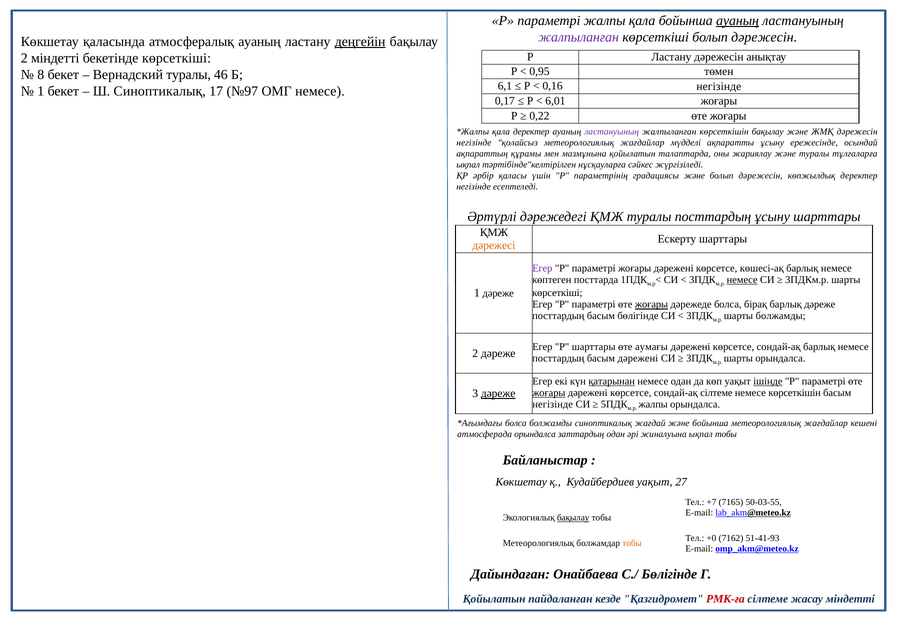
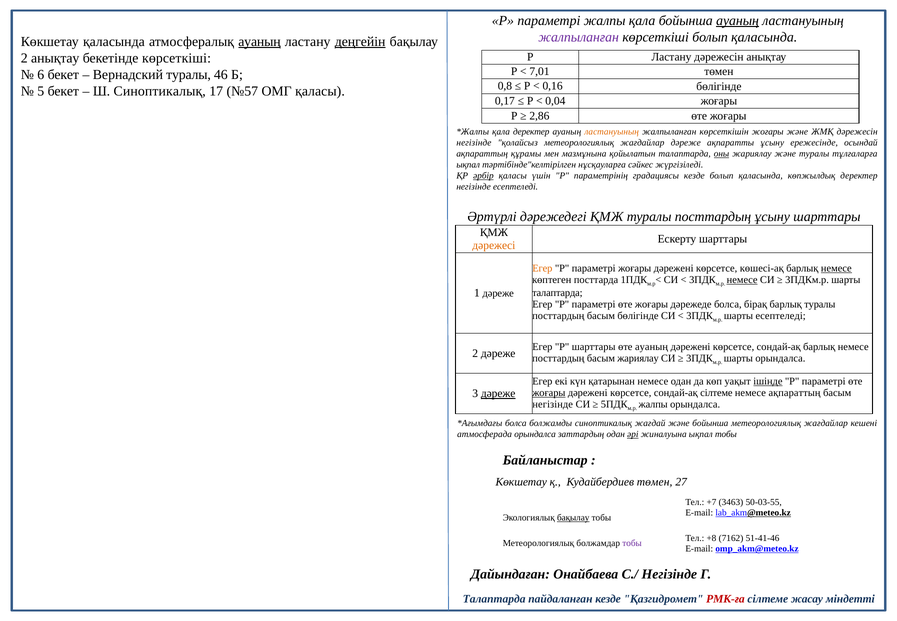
көрсеткіші болып дәрежесін: дәрежесін -> қаласында
ауаның at (259, 41) underline: none -> present
2 міндетті: міндетті -> анықтау
0,95: 0,95 -> 7,01
8: 8 -> 6
6,1: 6,1 -> 0,8
0,16 негізінде: негізінде -> бөлігінде
1 at (41, 91): 1 -> 5
№97: №97 -> №57
ОМГ немесе: немесе -> қаласы
6,01: 6,01 -> 0,04
0,22: 0,22 -> 2,86
ластануының at (612, 132) colour: purple -> orange
көрсеткішін бақылау: бақылау -> жоғары
жағдайлар мүдделі: мүдделі -> дәреже
оны underline: none -> present
әрбір underline: none -> present
градациясы және: және -> кезде
дәрежесін at (761, 176): дәрежесін -> қаласында
Егер at (542, 268) colour: purple -> orange
немесе at (836, 268) underline: none -> present
көрсеткіші at (557, 293): көрсеткіші -> талаптарда
жоғары at (652, 305) underline: present -> none
барлық дәреже: дәреже -> туралы
шарты болжамды: болжамды -> есептеледі
өте аумағы: аумағы -> ауаның
басым дәрежені: дәрежені -> жариялау
қатарынан underline: present -> none
немесе көрсеткішін: көрсеткішін -> ақпараттың
әрі underline: none -> present
Кудайбердиев уақыт: уақыт -> төмен
7165: 7165 -> 3463
+0: +0 -> +8
51-41-93: 51-41-93 -> 51-41-46
тобы at (632, 543) colour: orange -> purple
С./ Бөлігінде: Бөлігінде -> Негізінде
Қойылатын at (494, 599): Қойылатын -> Талаптарда
